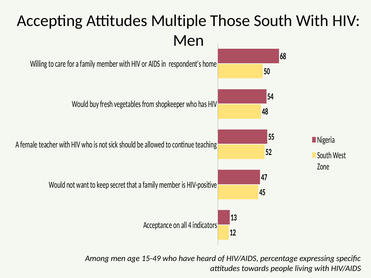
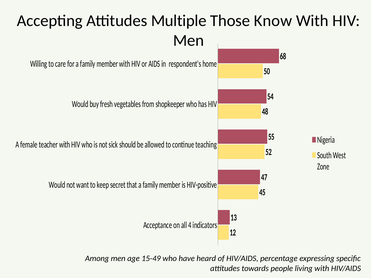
Those South: South -> Know
